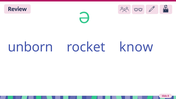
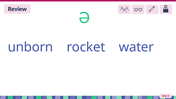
know: know -> water
